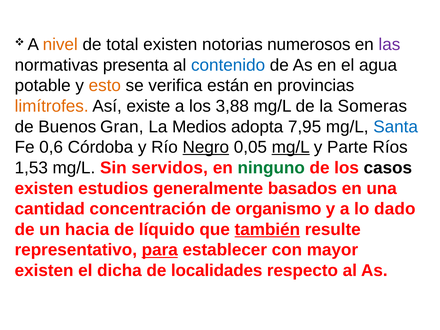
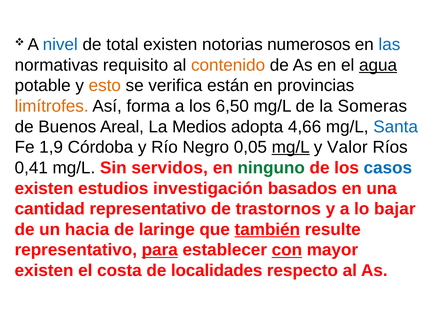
nivel colour: orange -> blue
las colour: purple -> blue
presenta: presenta -> requisito
contenido colour: blue -> orange
agua underline: none -> present
existe: existe -> forma
3,88: 3,88 -> 6,50
Gran: Gran -> Areal
7,95: 7,95 -> 4,66
0,6: 0,6 -> 1,9
Negro underline: present -> none
Parte: Parte -> Valor
1,53: 1,53 -> 0,41
casos colour: black -> blue
generalmente: generalmente -> investigación
cantidad concentración: concentración -> representativo
organismo: organismo -> trastornos
dado: dado -> bajar
líquido: líquido -> laringe
con underline: none -> present
dicha: dicha -> costa
